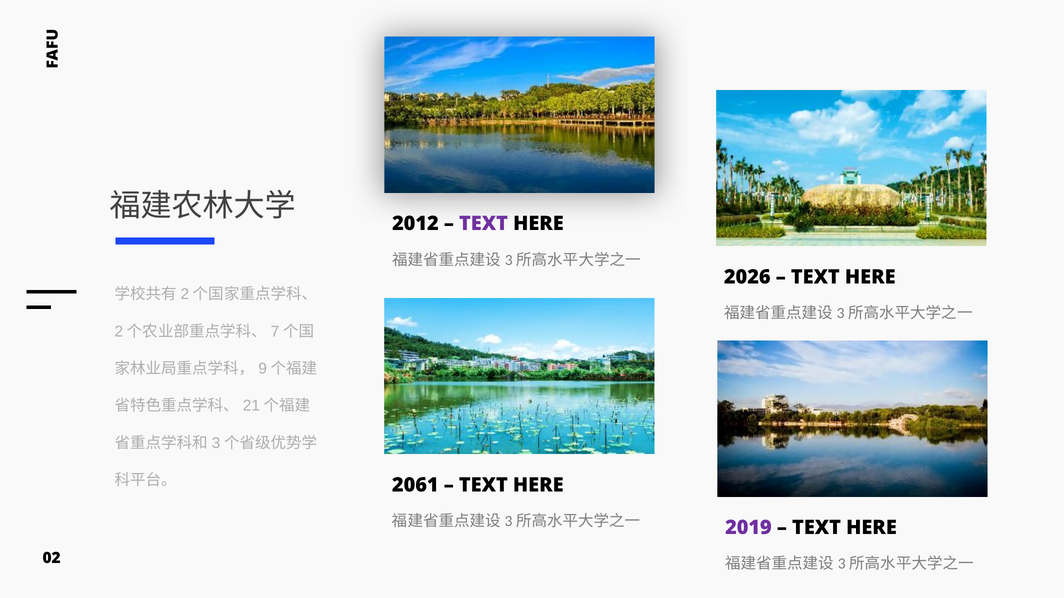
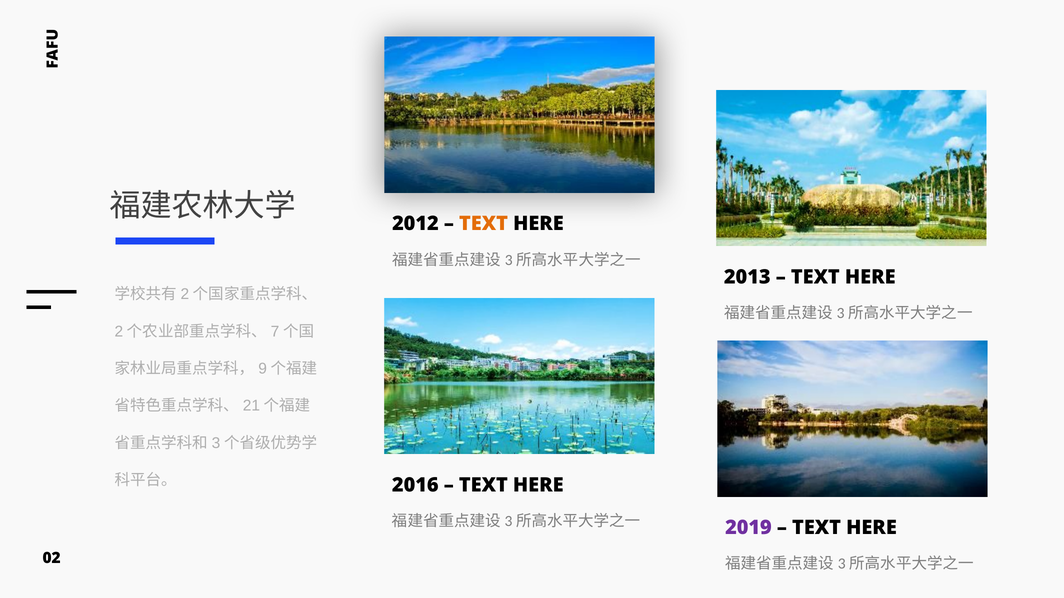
TEXT at (484, 224) colour: purple -> orange
2026: 2026 -> 2013
2061: 2061 -> 2016
